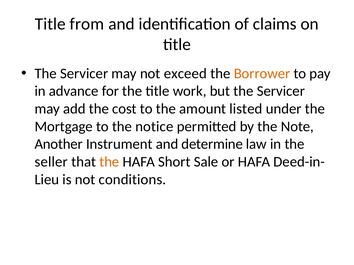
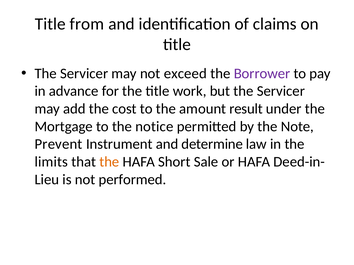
Borrower colour: orange -> purple
listed: listed -> result
Another: Another -> Prevent
seller: seller -> limits
conditions: conditions -> performed
